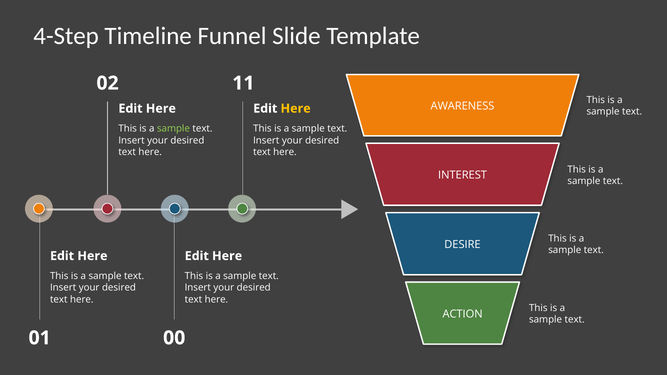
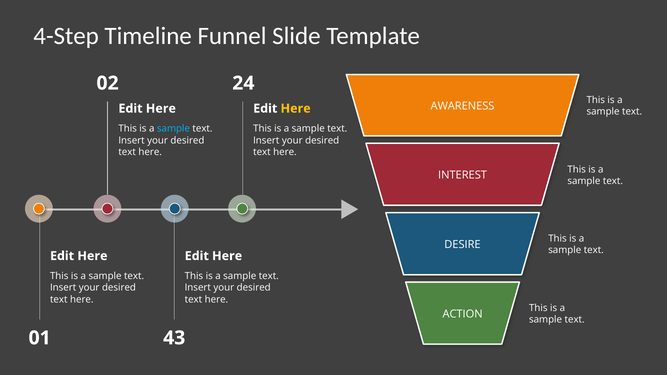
11: 11 -> 24
sample at (173, 129) colour: light green -> light blue
00: 00 -> 43
